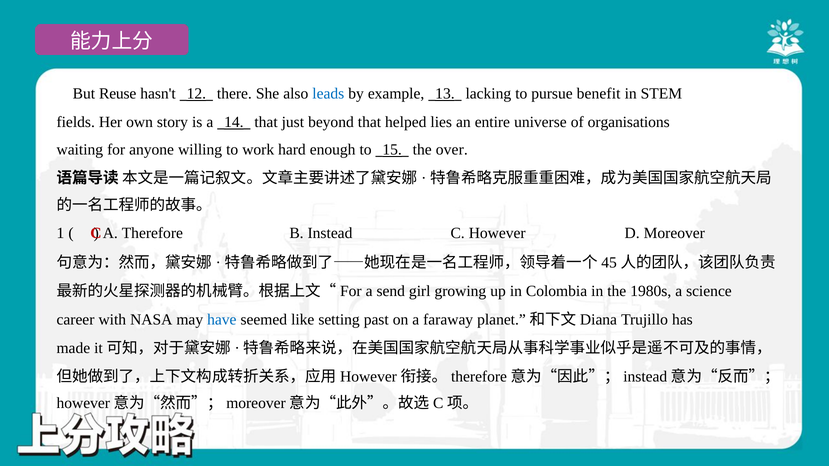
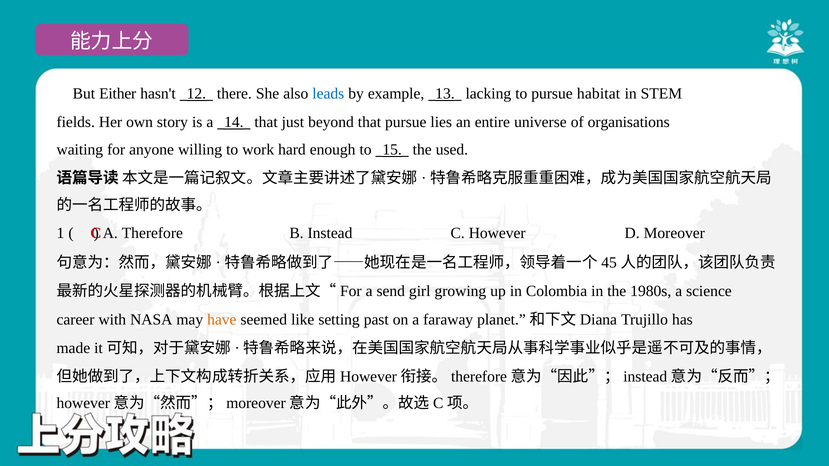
Reuse: Reuse -> Either
benefit: benefit -> habitat
that helped: helped -> pursue
over: over -> used
have colour: blue -> orange
